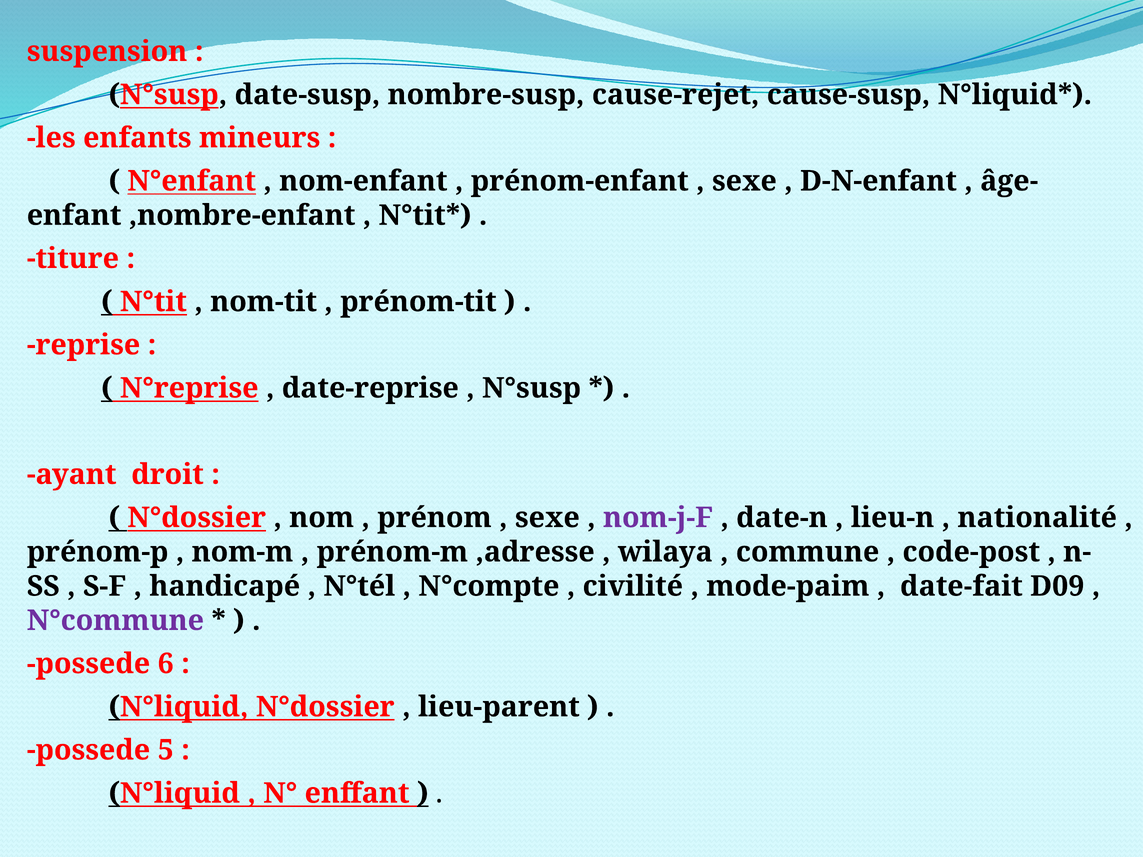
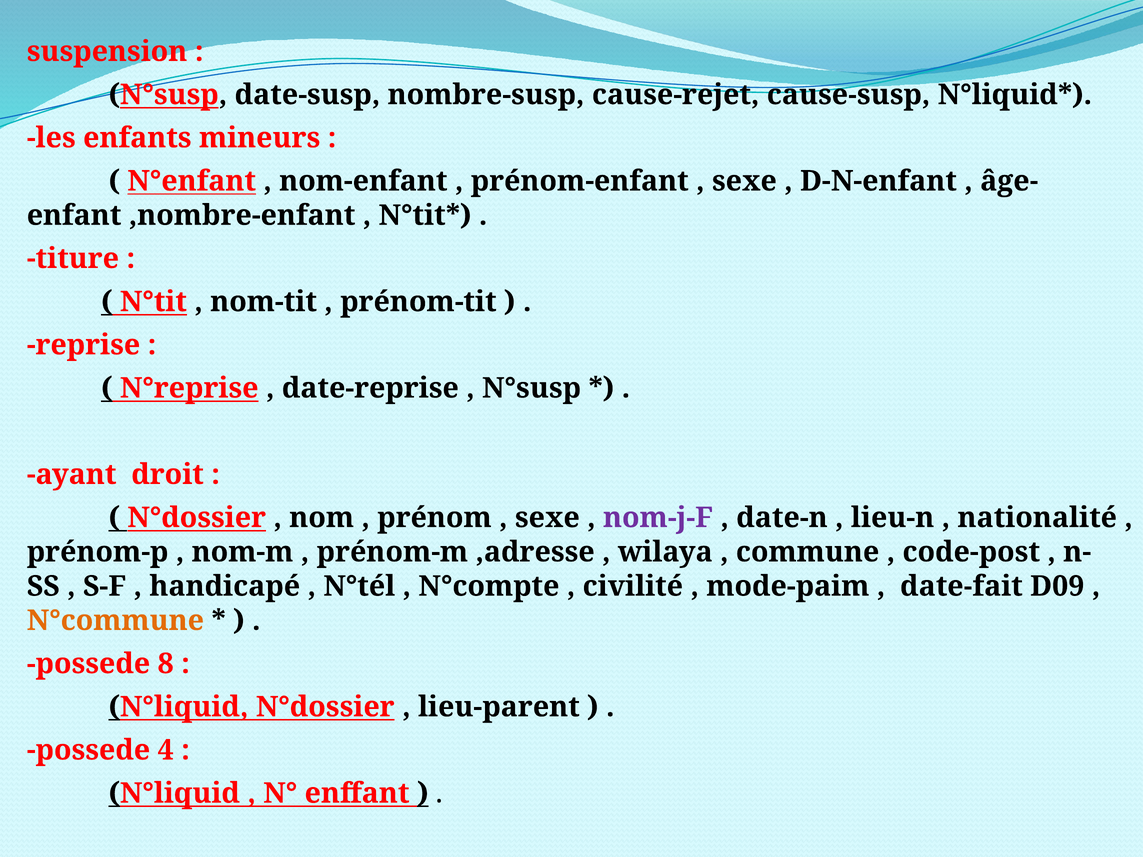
N°commune colour: purple -> orange
6: 6 -> 8
5: 5 -> 4
